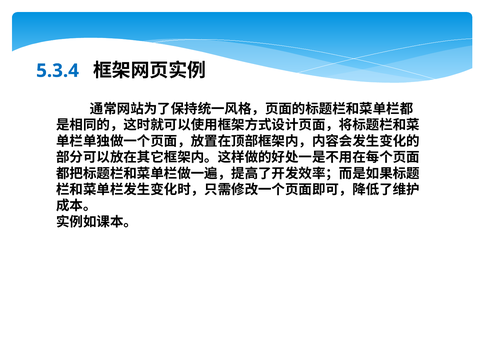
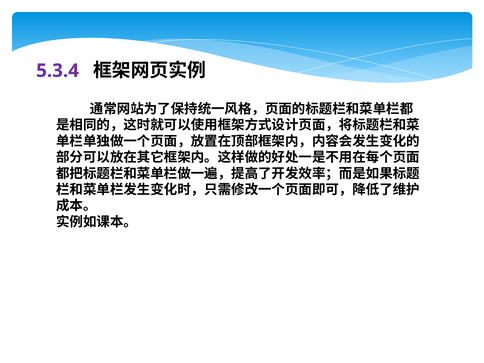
5.3.4 colour: blue -> purple
